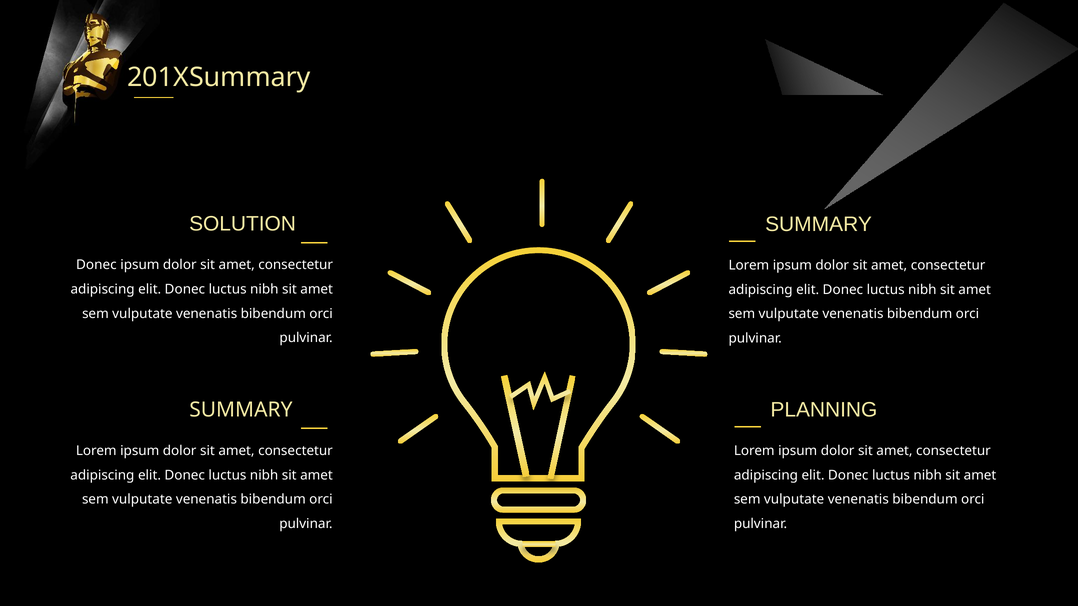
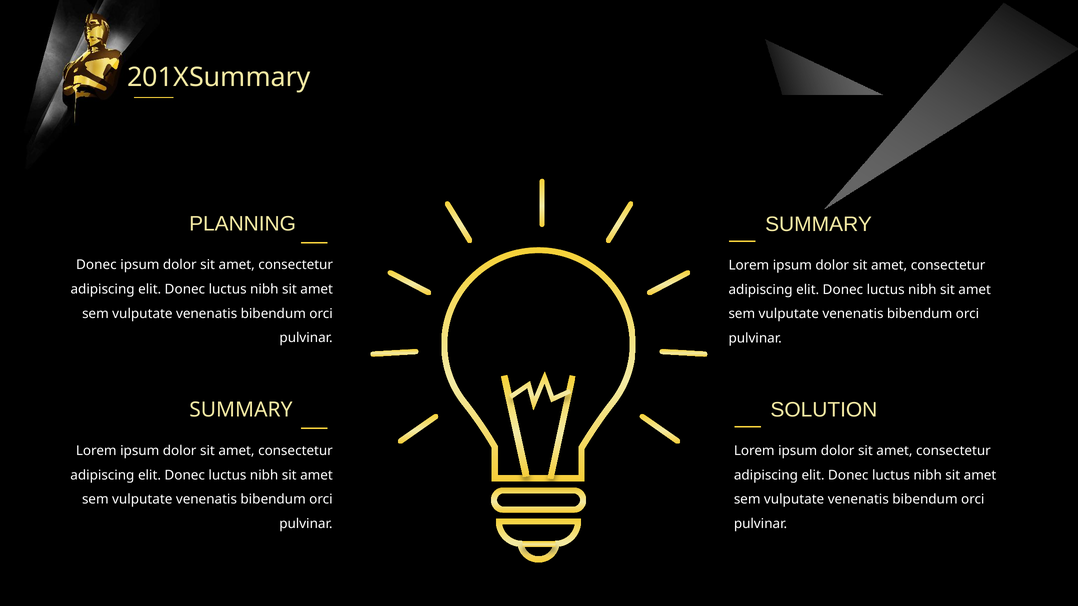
SOLUTION: SOLUTION -> PLANNING
PLANNING: PLANNING -> SOLUTION
